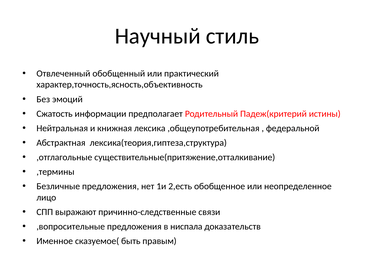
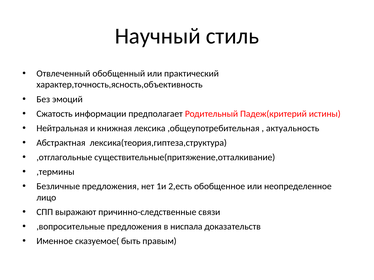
федеральной: федеральной -> актуальность
